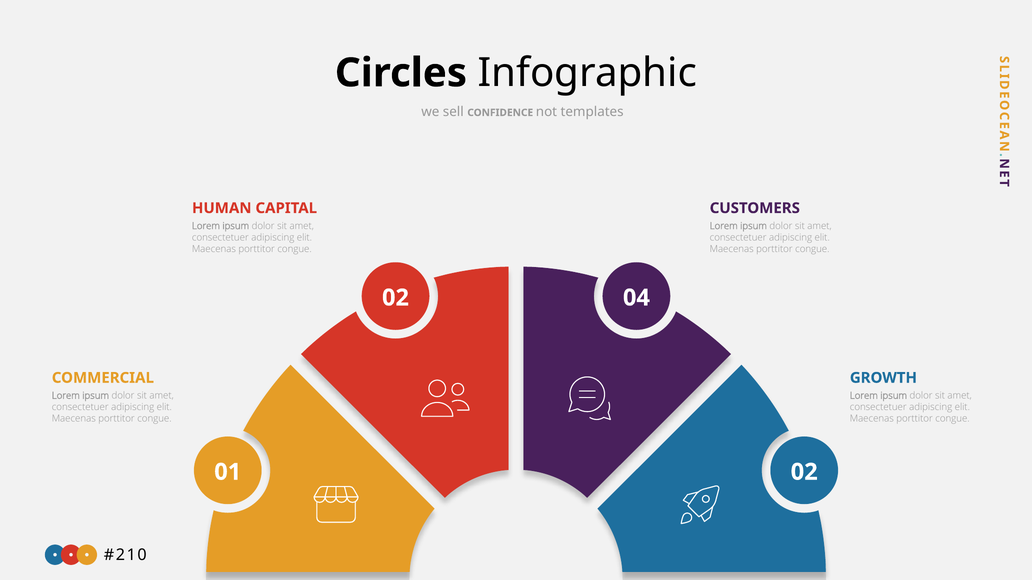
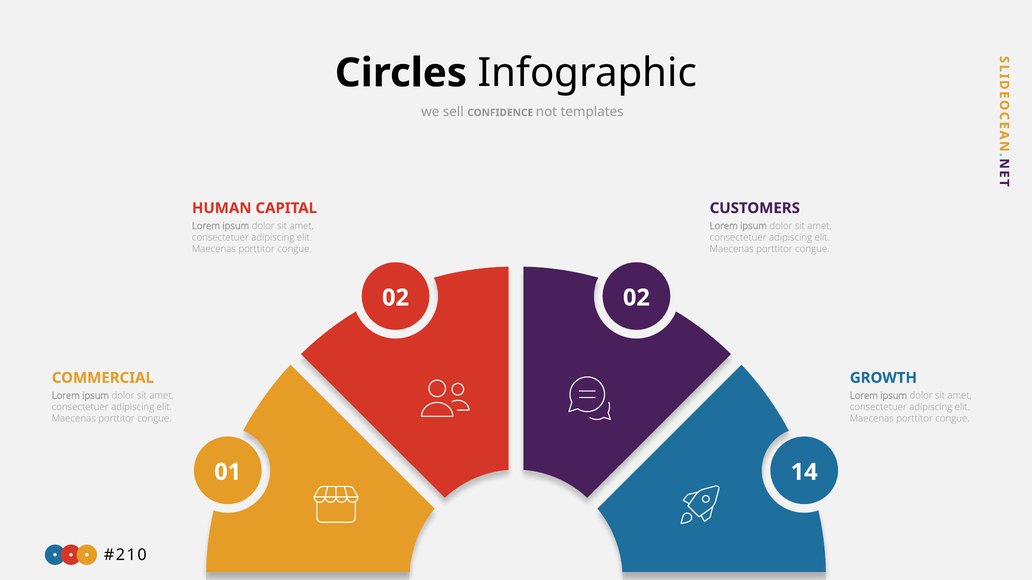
02 04: 04 -> 02
01 02: 02 -> 14
